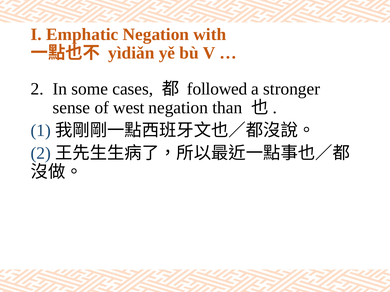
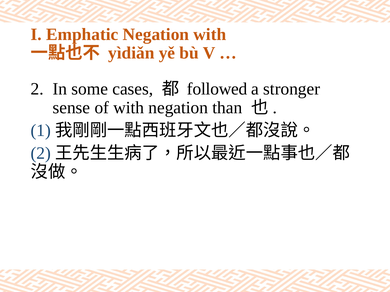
of west: west -> with
